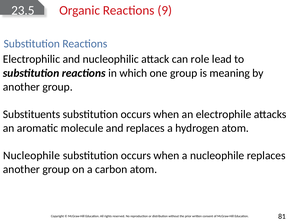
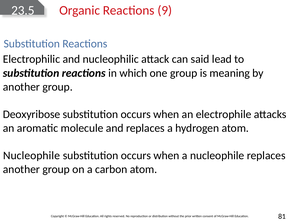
role: role -> said
Substituents: Substituents -> Deoxyribose
